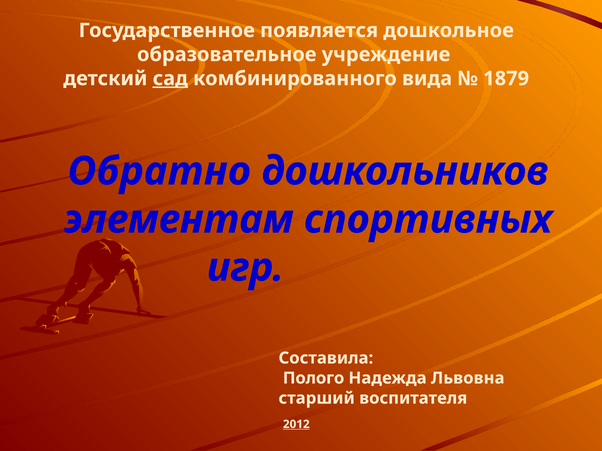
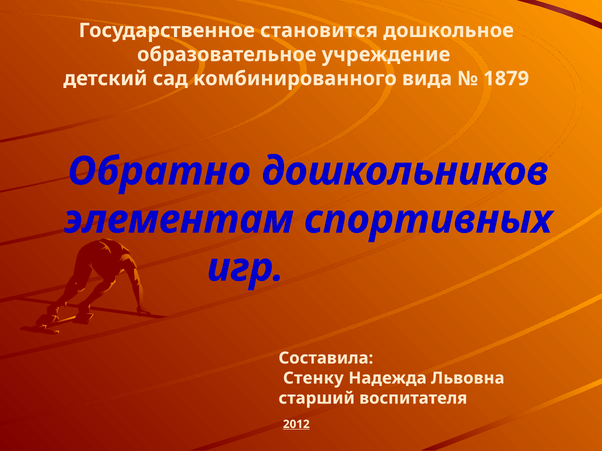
появляется: появляется -> становится
сад underline: present -> none
Полого: Полого -> Стенку
